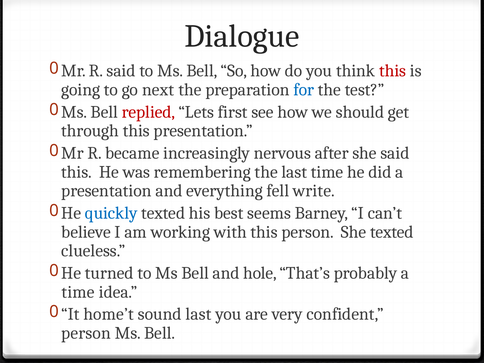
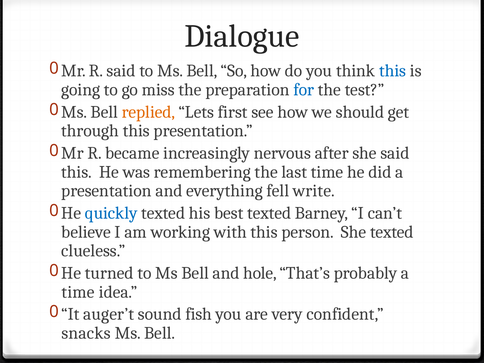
this at (393, 71) colour: red -> blue
next: next -> miss
replied colour: red -> orange
best seems: seems -> texted
home’t: home’t -> auger’t
sound last: last -> fish
person at (86, 333): person -> snacks
